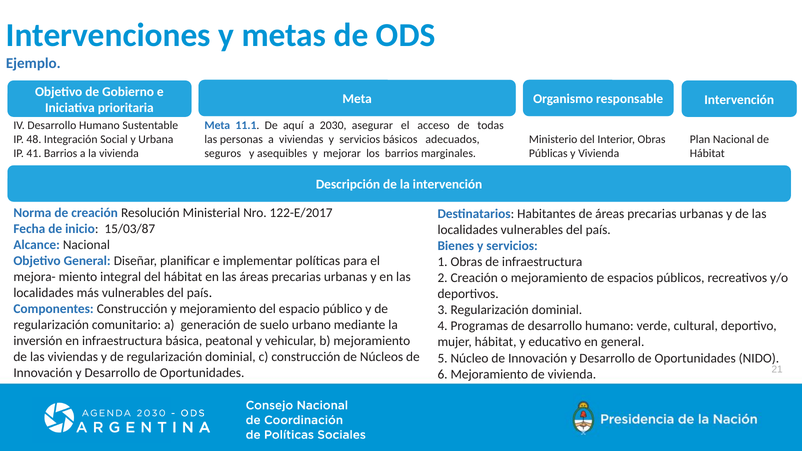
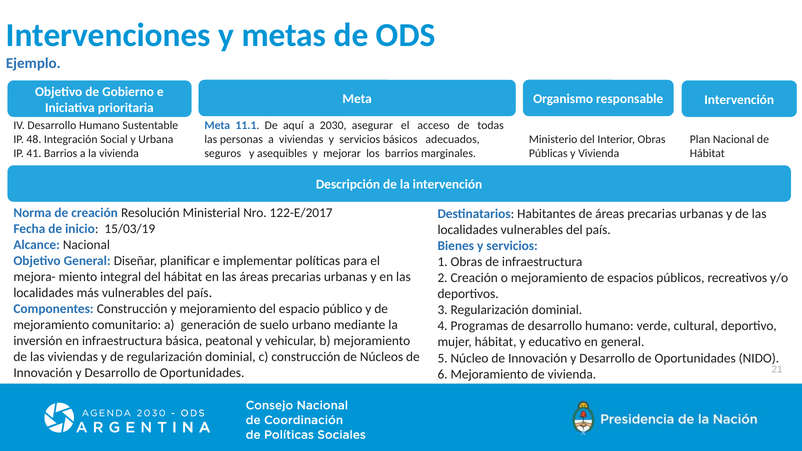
15/03/87: 15/03/87 -> 15/03/19
regularización at (51, 325): regularización -> mejoramiento
